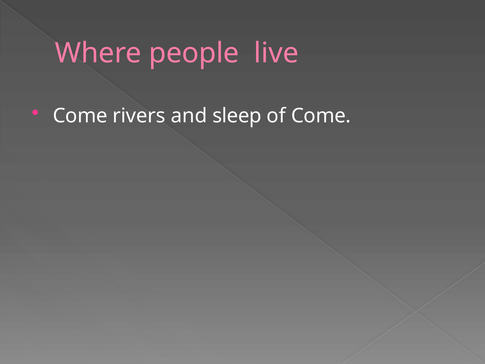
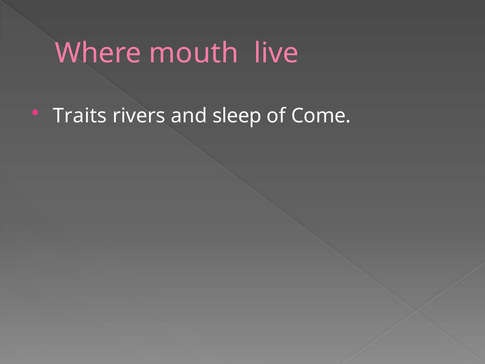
people: people -> mouth
Come at (80, 116): Come -> Traits
